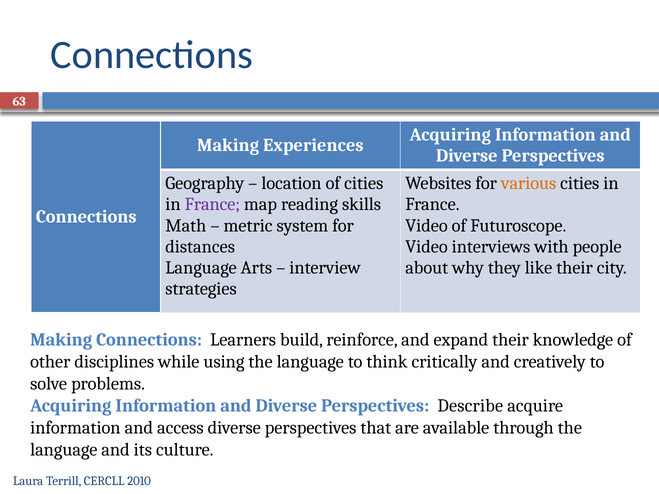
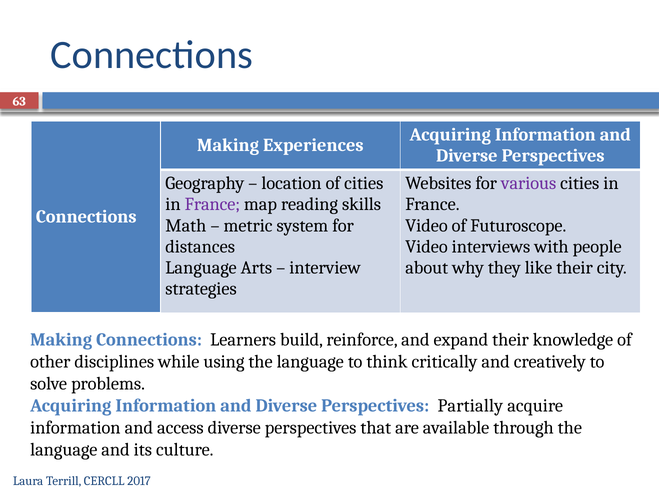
various colour: orange -> purple
Describe: Describe -> Partially
2010: 2010 -> 2017
